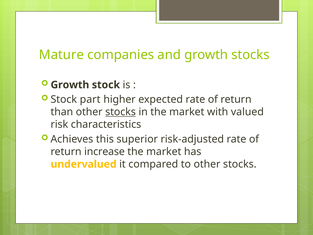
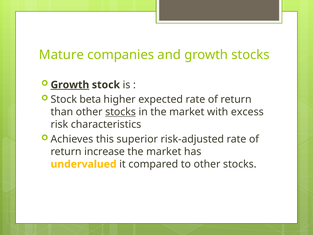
Growth at (70, 85) underline: none -> present
part: part -> beta
valued: valued -> excess
